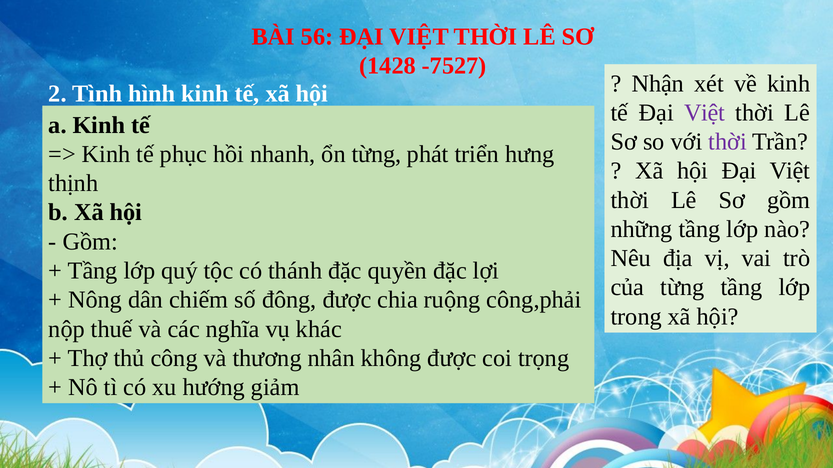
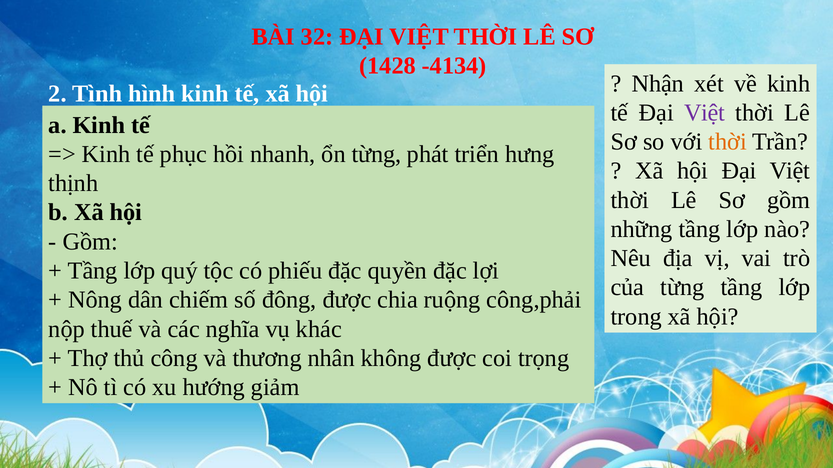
56: 56 -> 32
-7527: -7527 -> -4134
thời at (728, 142) colour: purple -> orange
thánh: thánh -> phiếu
